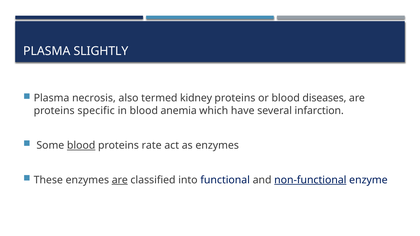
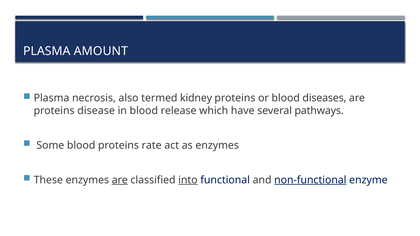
SLIGHTLY: SLIGHTLY -> AMOUNT
specific: specific -> disease
anemia: anemia -> release
infarction: infarction -> pathways
blood at (81, 146) underline: present -> none
into underline: none -> present
